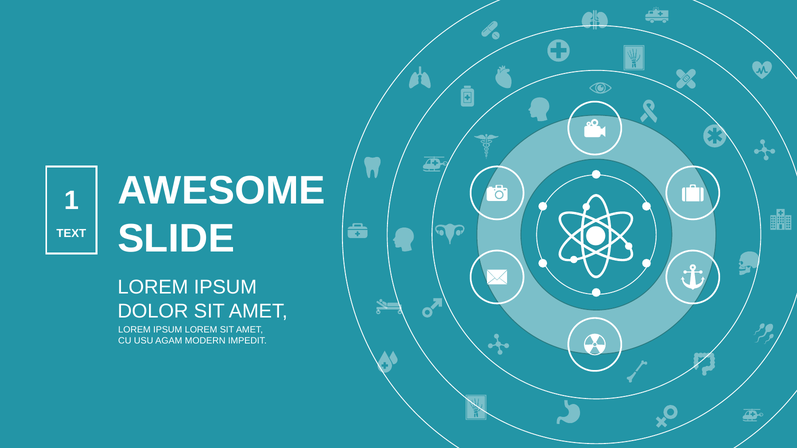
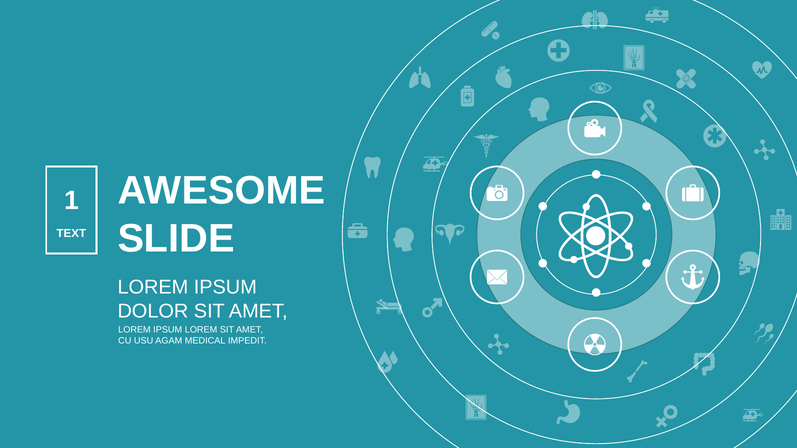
MODERN: MODERN -> MEDICAL
